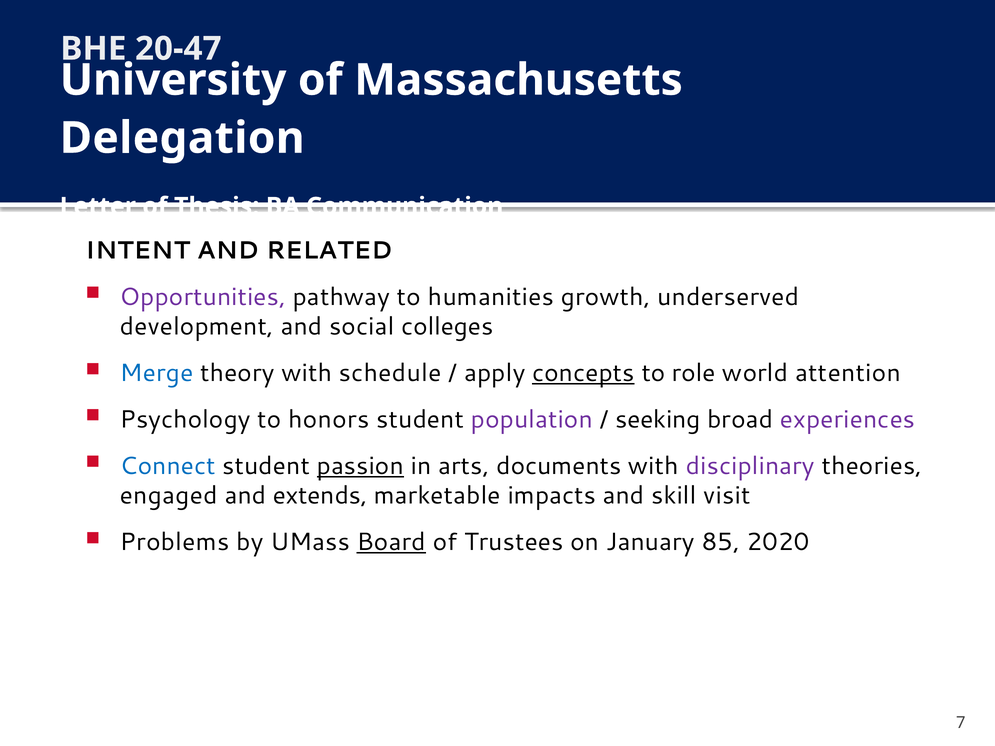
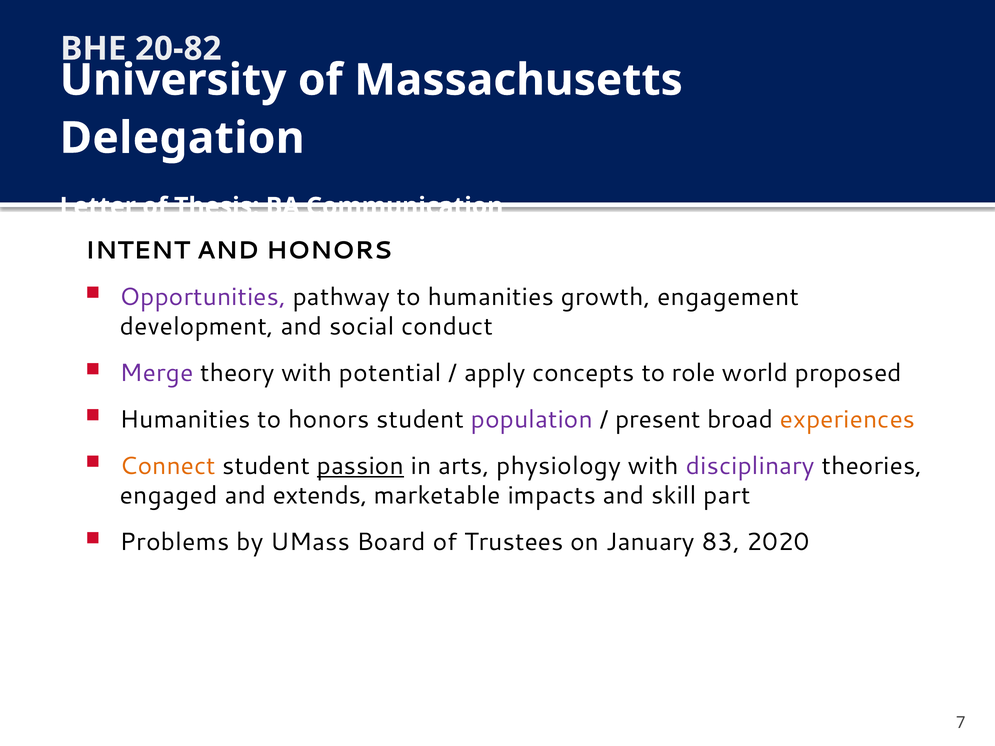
20-47: 20-47 -> 20-82
AND RELATED: RELATED -> HONORS
underserved: underserved -> engagement
colleges: colleges -> conduct
Merge colour: blue -> purple
schedule: schedule -> potential
concepts underline: present -> none
attention: attention -> proposed
Psychology at (185, 420): Psychology -> Humanities
seeking: seeking -> present
experiences colour: purple -> orange
Connect colour: blue -> orange
documents: documents -> physiology
visit: visit -> part
Board underline: present -> none
85: 85 -> 83
